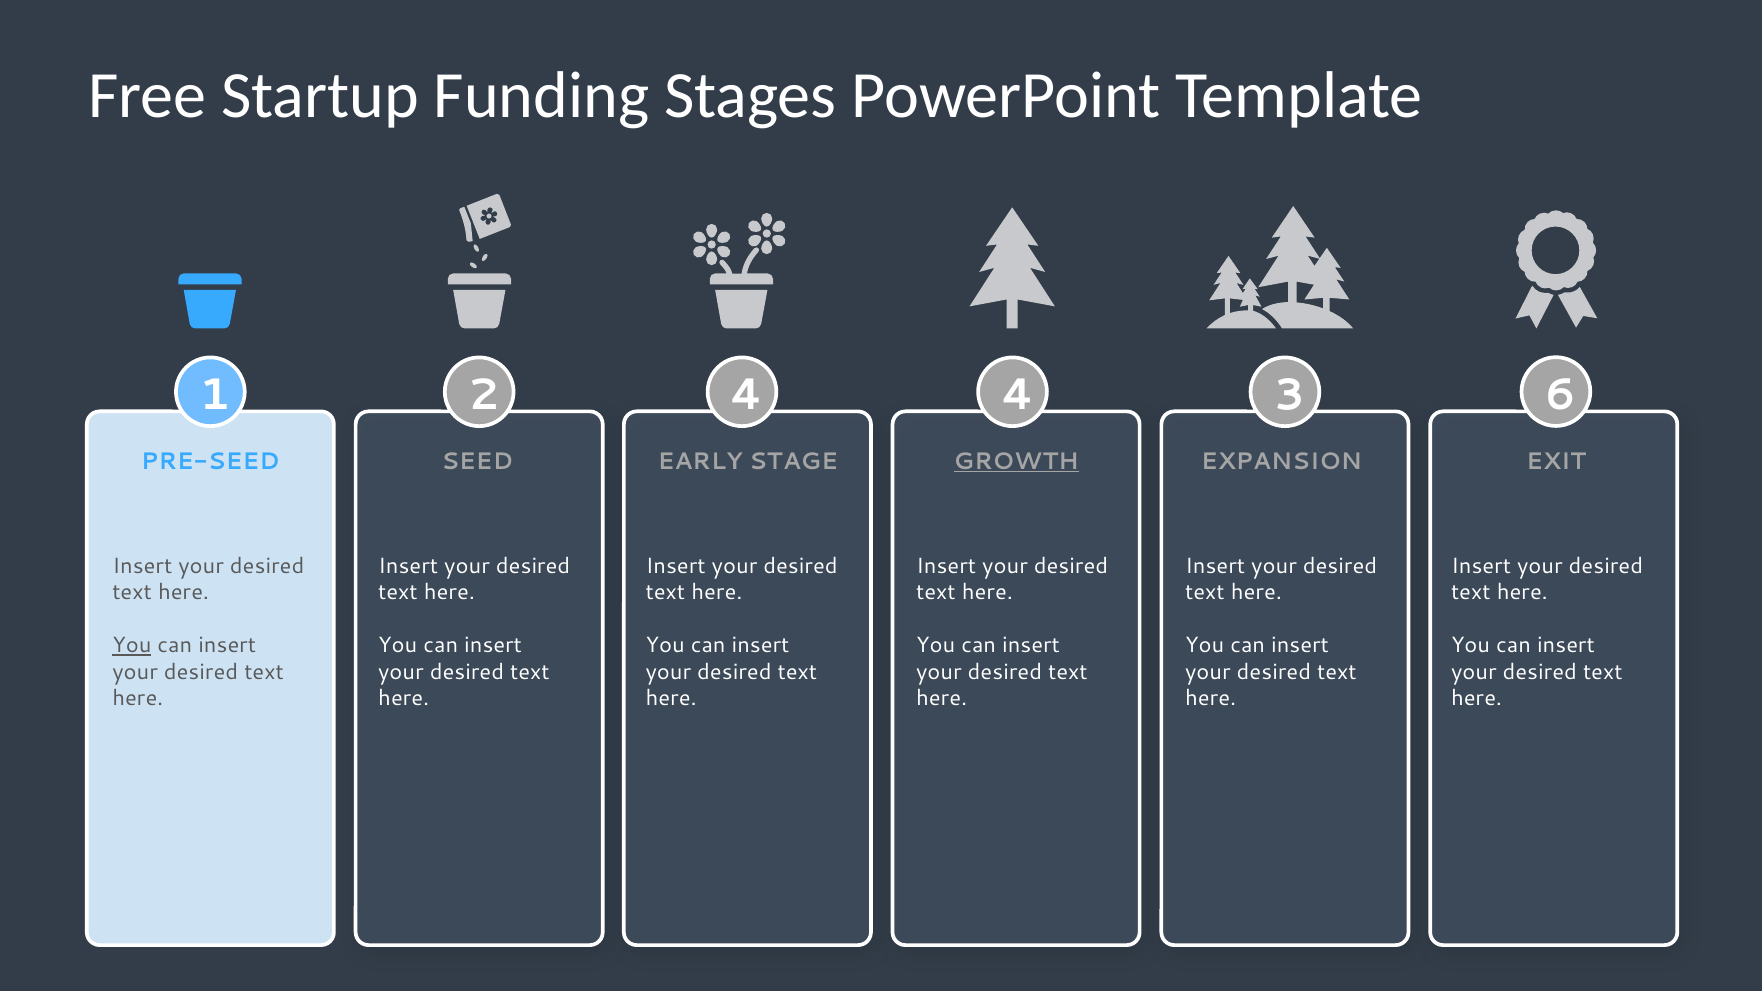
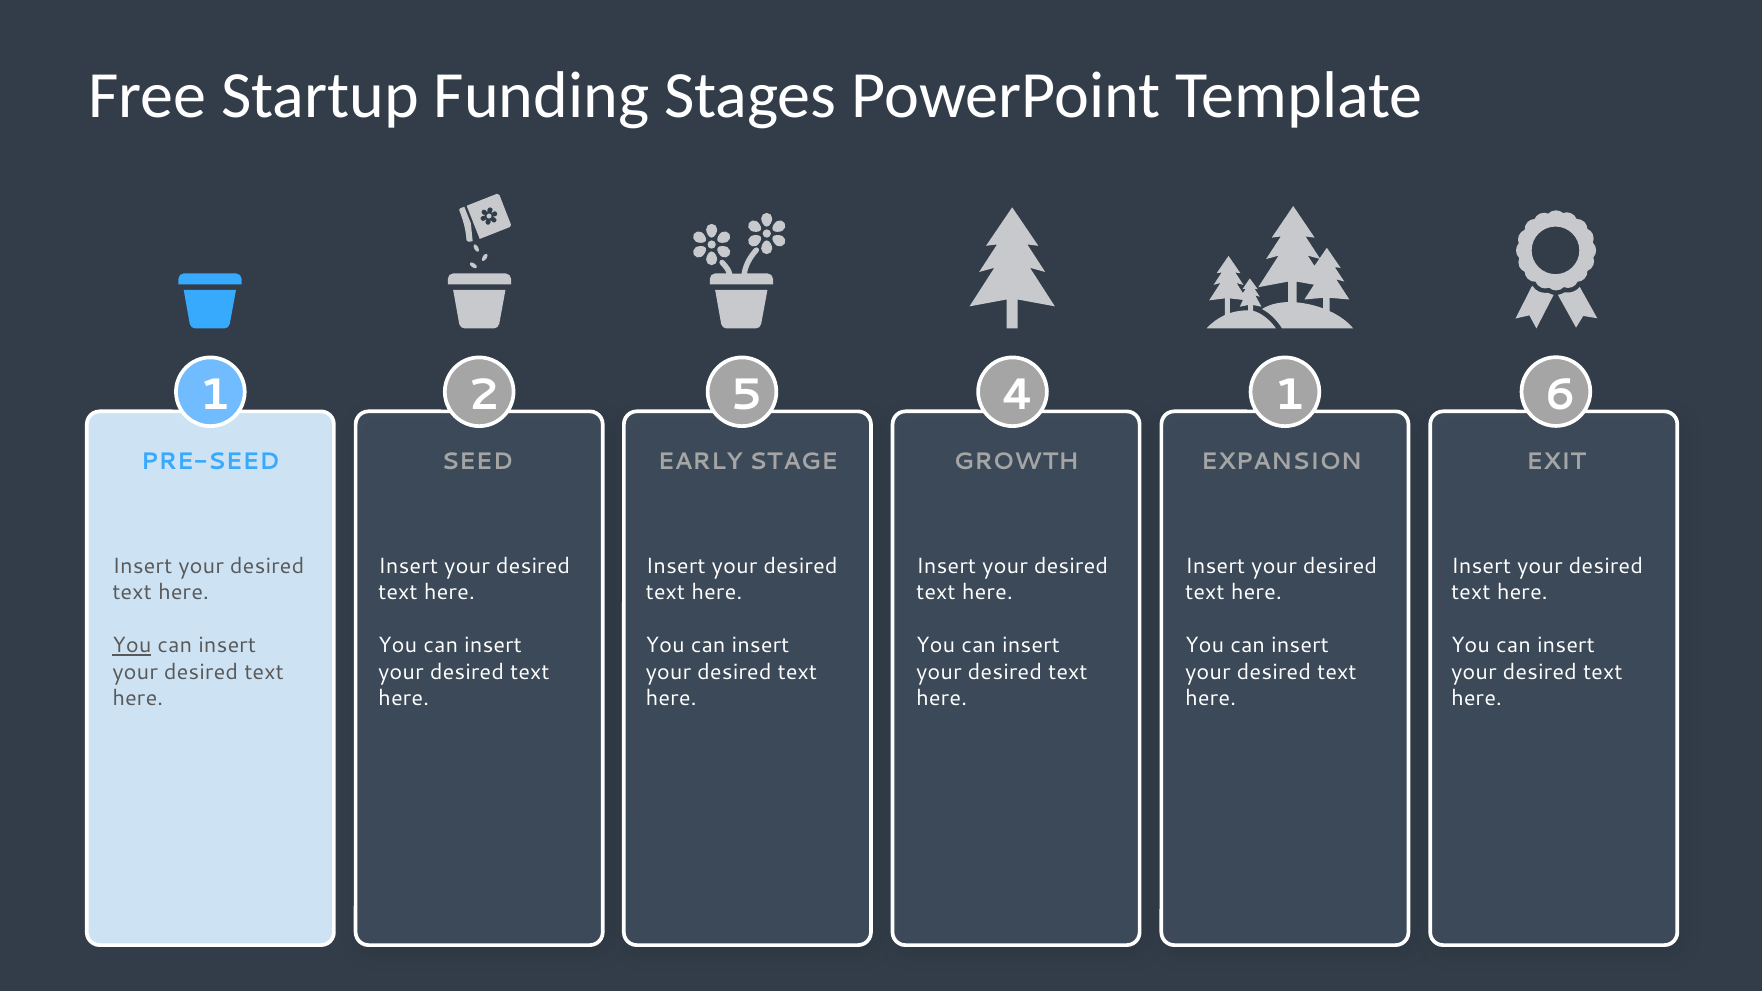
2 4: 4 -> 5
4 3: 3 -> 1
GROWTH underline: present -> none
